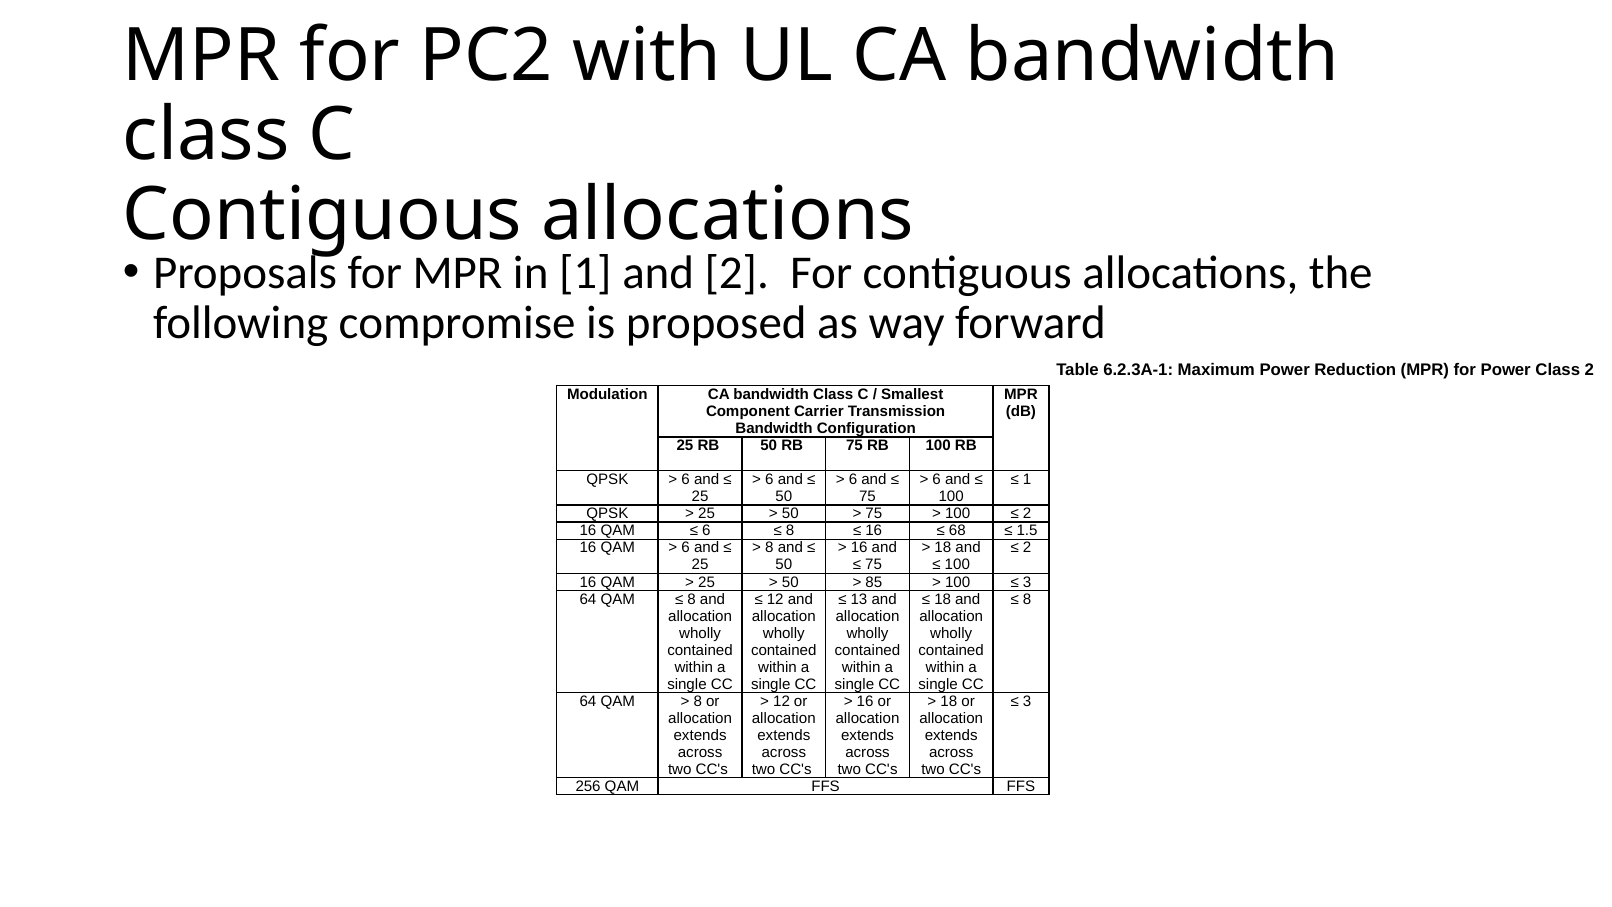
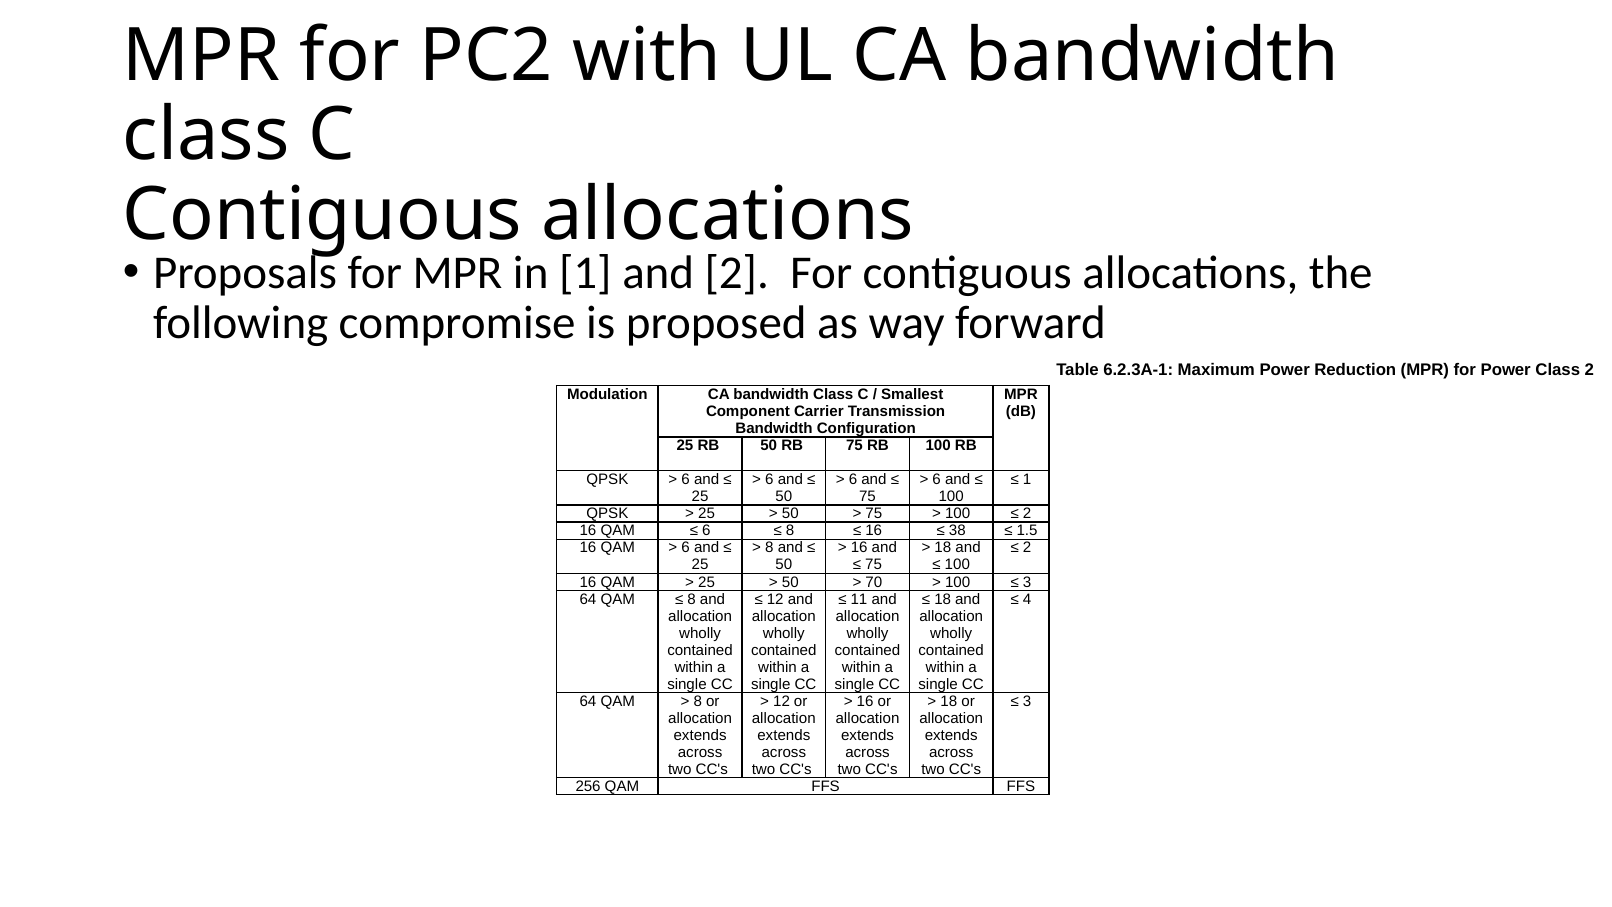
68: 68 -> 38
85: 85 -> 70
13: 13 -> 11
8 at (1027, 599): 8 -> 4
